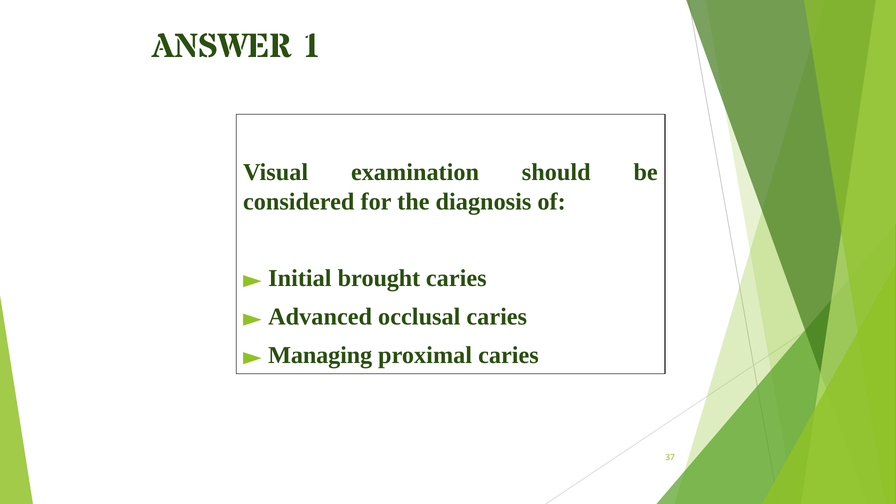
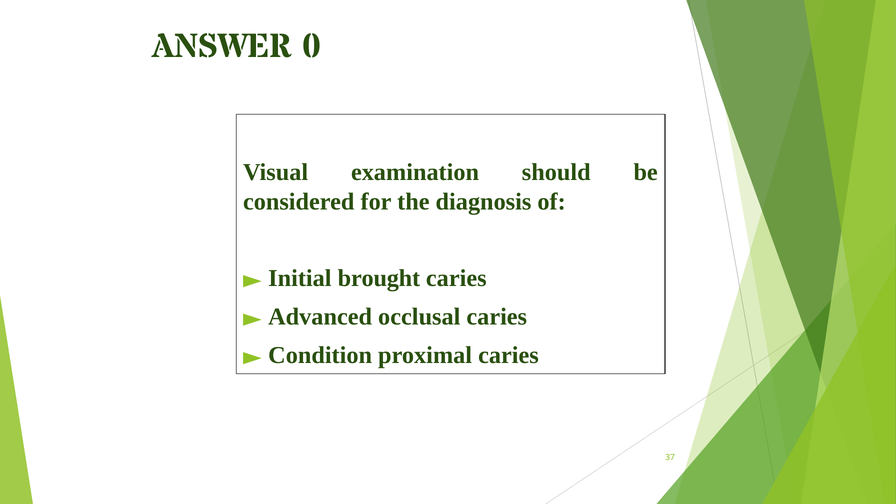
1: 1 -> 0
Managing: Managing -> Condition
